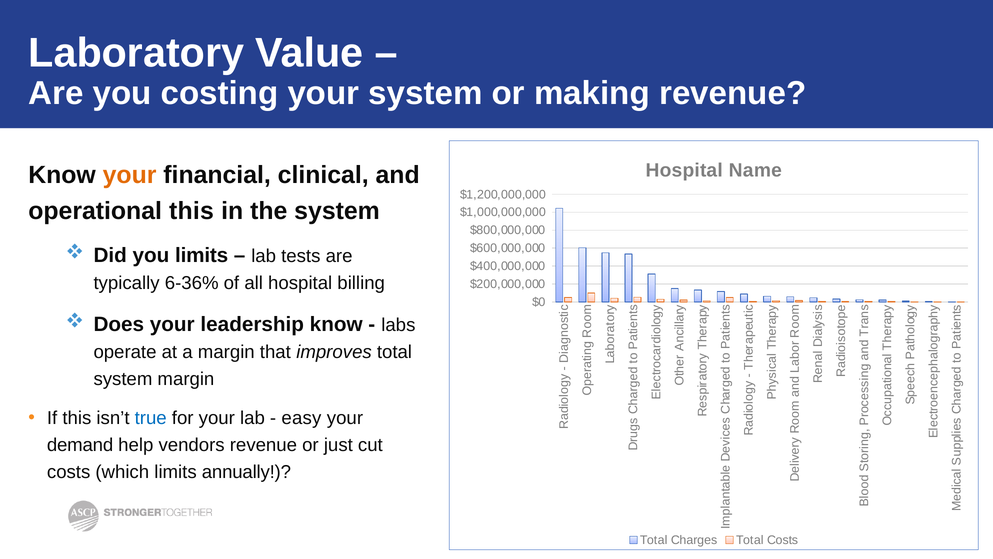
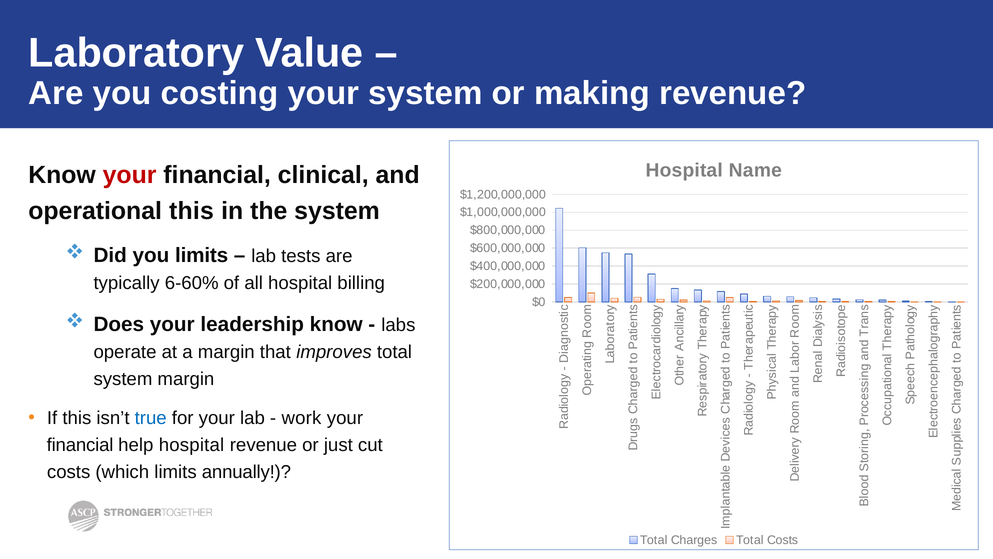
your at (130, 175) colour: orange -> red
6-36%: 6-36% -> 6-60%
easy: easy -> work
demand at (80, 445): demand -> financial
help vendors: vendors -> hospital
